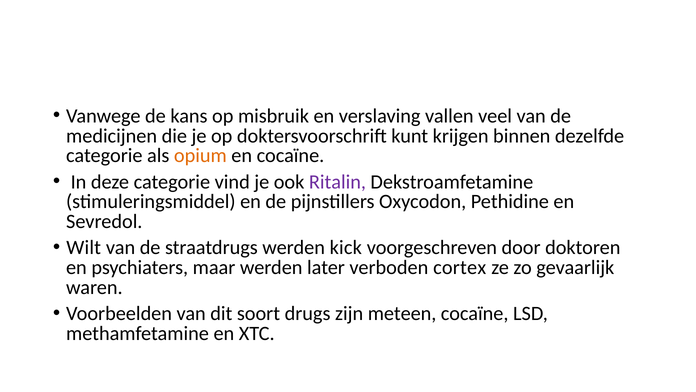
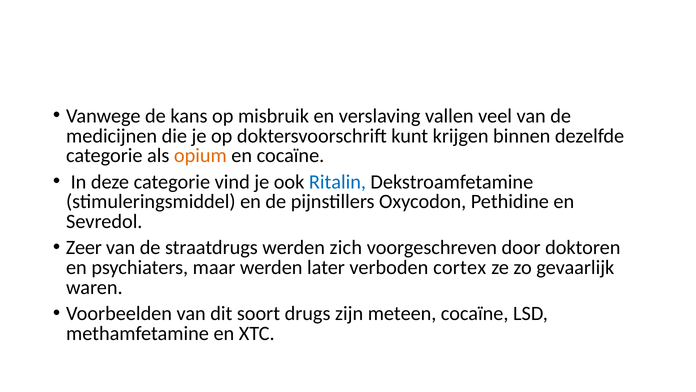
Ritalin colour: purple -> blue
Wilt: Wilt -> Zeer
kick: kick -> zich
